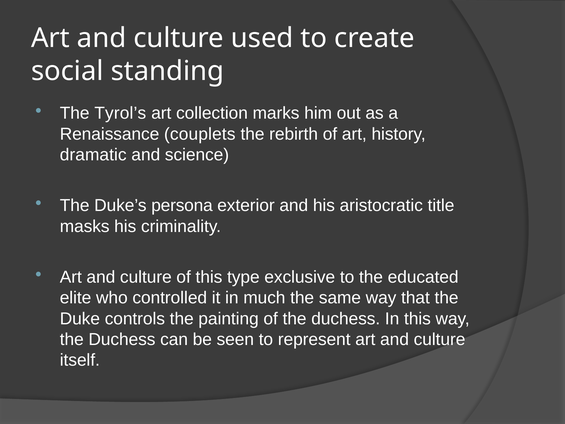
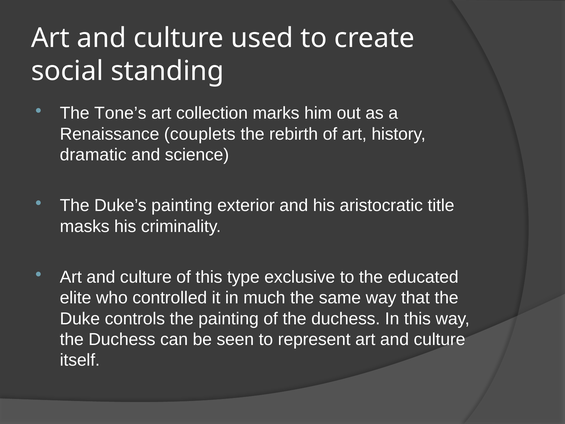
Tyrol’s: Tyrol’s -> Tone’s
Duke’s persona: persona -> painting
